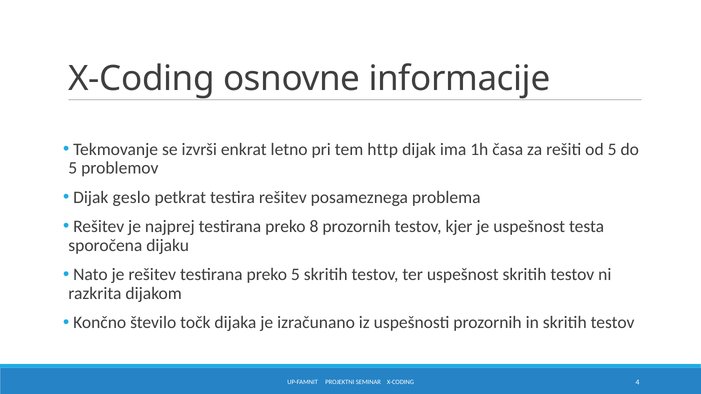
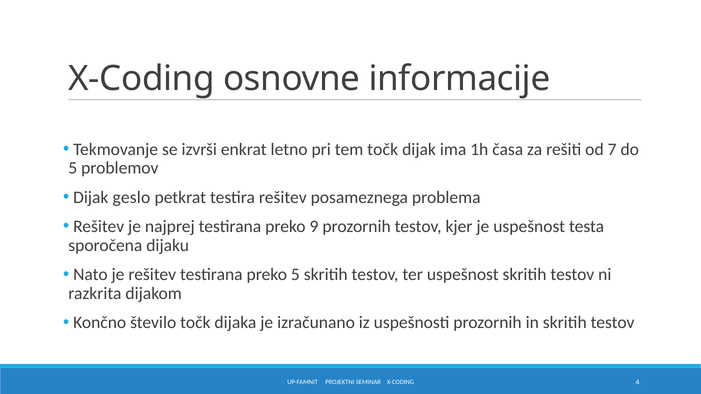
tem http: http -> točk
od 5: 5 -> 7
8: 8 -> 9
